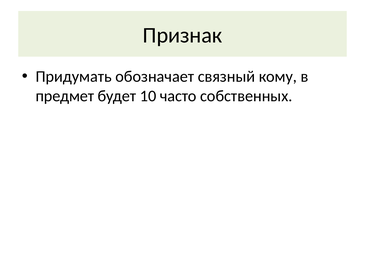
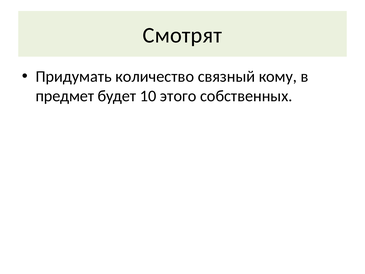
Признак: Признак -> Смотрят
обозначает: обозначает -> количество
часто: часто -> этого
